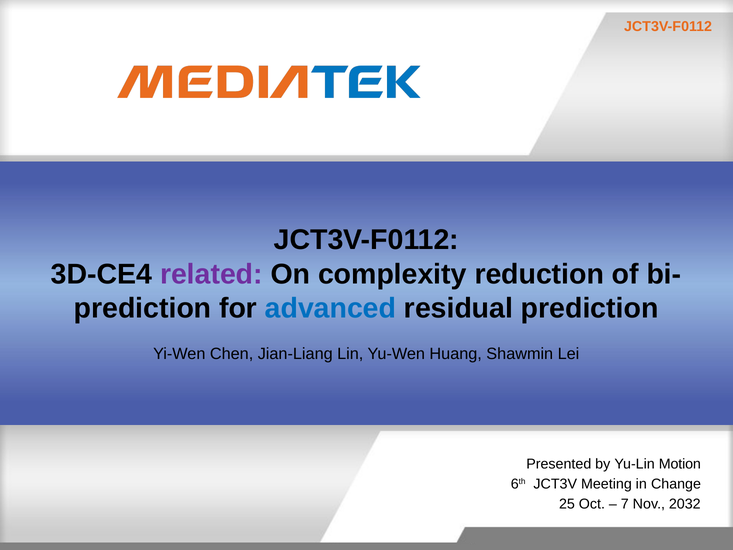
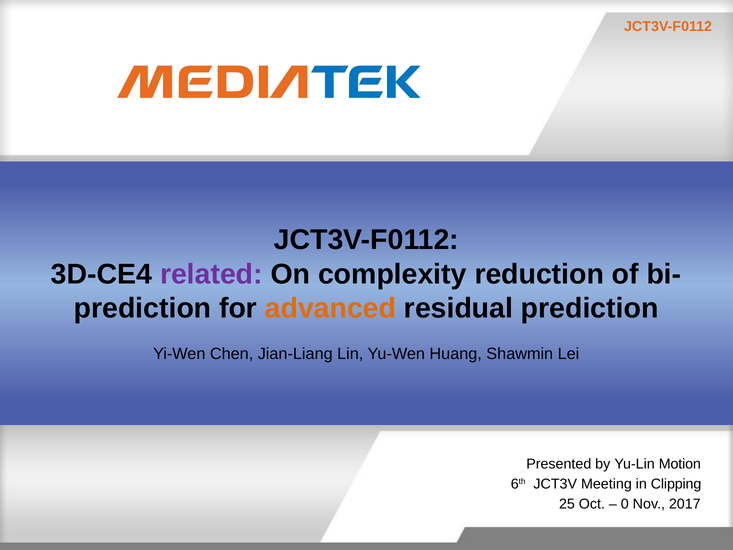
advanced colour: blue -> orange
Change: Change -> Clipping
7: 7 -> 0
2032: 2032 -> 2017
